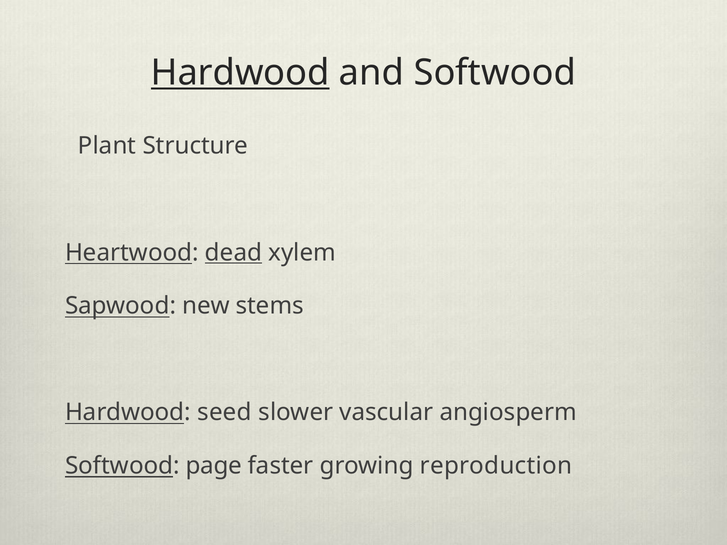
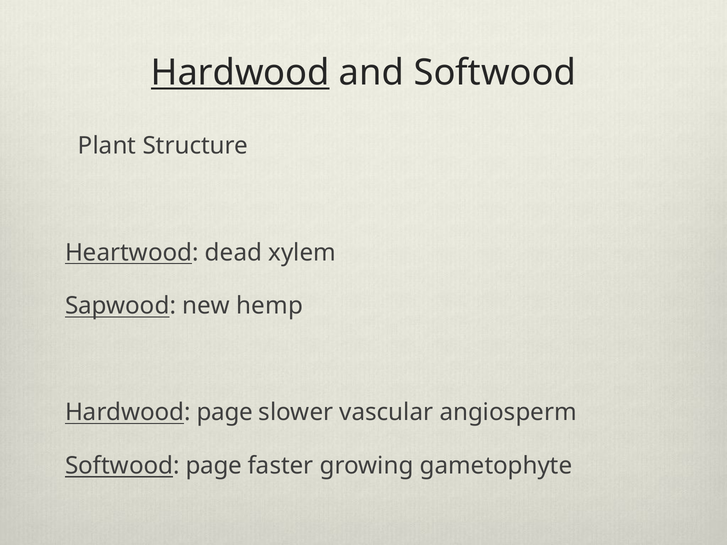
dead underline: present -> none
stems: stems -> hemp
Hardwood seed: seed -> page
reproduction: reproduction -> gametophyte
